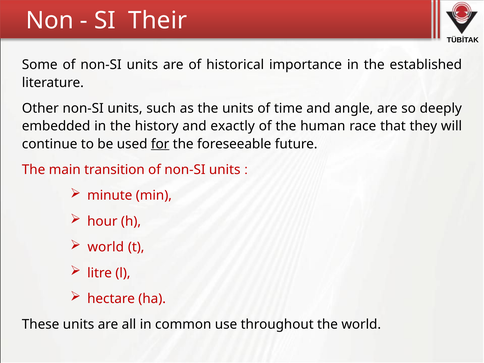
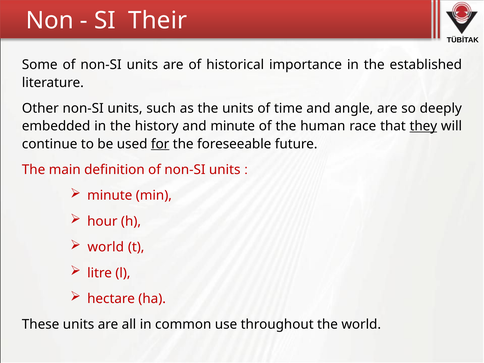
and exactly: exactly -> minute
they underline: none -> present
transition: transition -> definition
